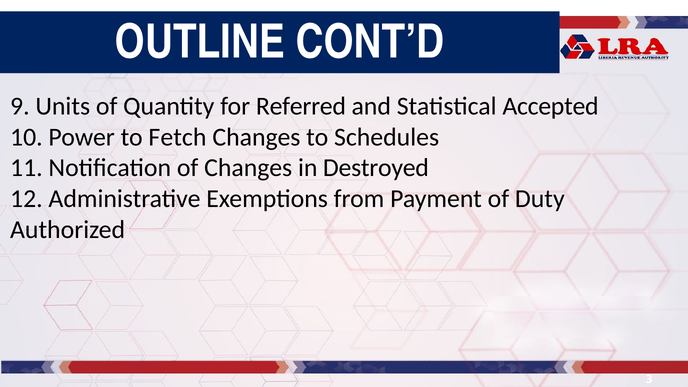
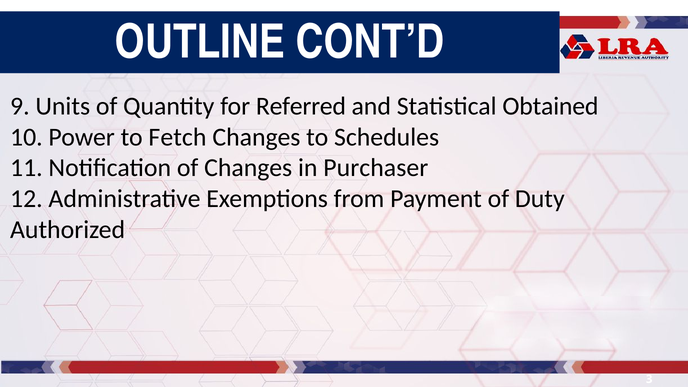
Accepted: Accepted -> Obtained
Destroyed: Destroyed -> Purchaser
